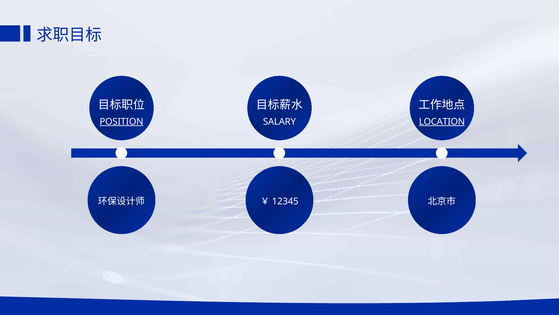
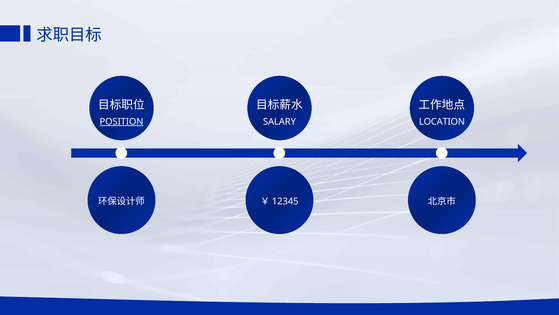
LOCATION underline: present -> none
